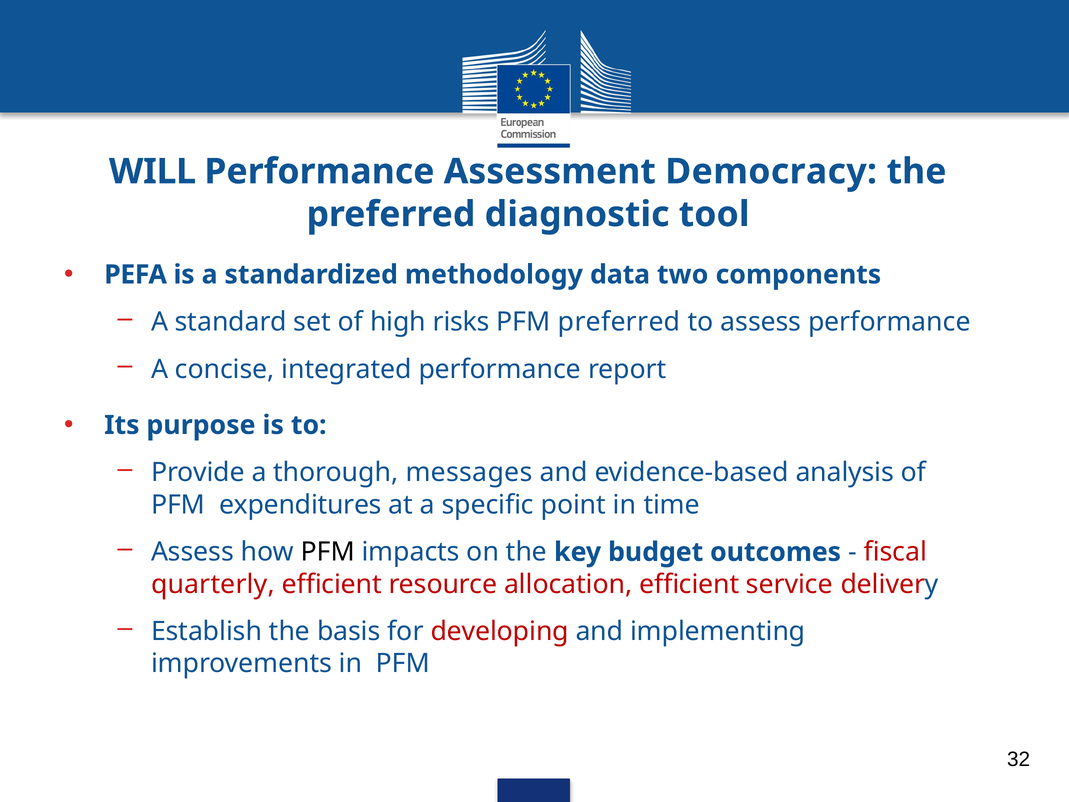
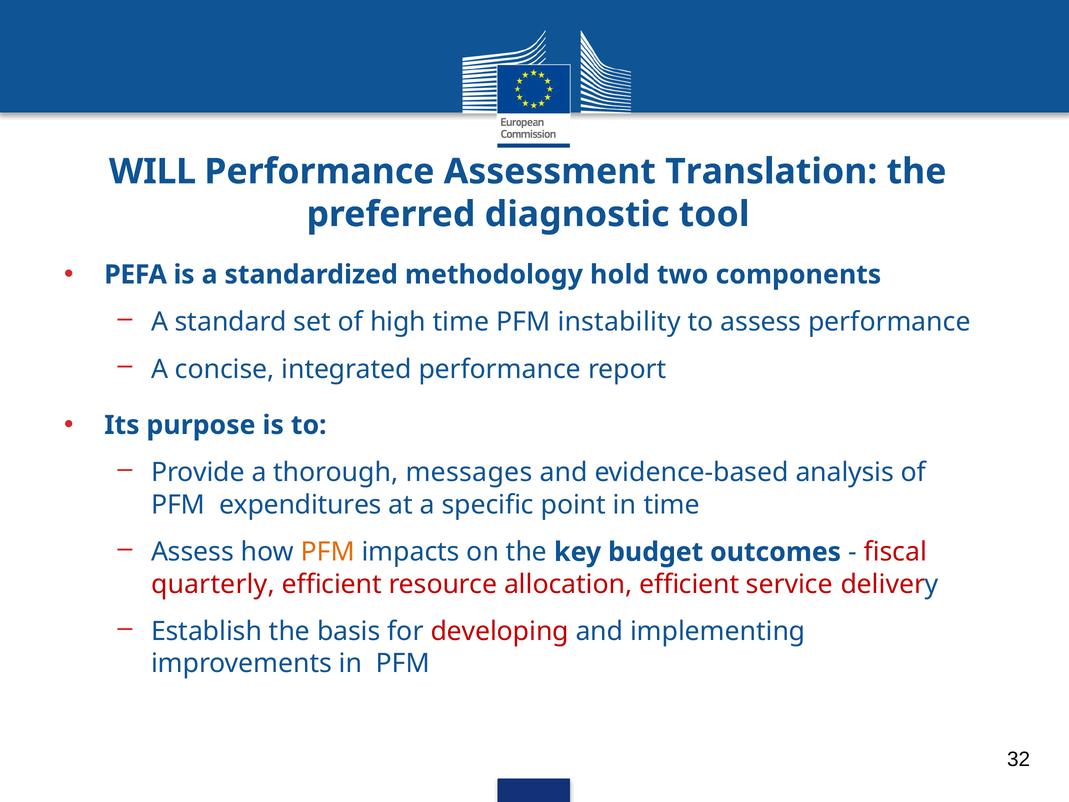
Democracy: Democracy -> Translation
data: data -> hold
high risks: risks -> time
PFM preferred: preferred -> instability
PFM at (328, 552) colour: black -> orange
